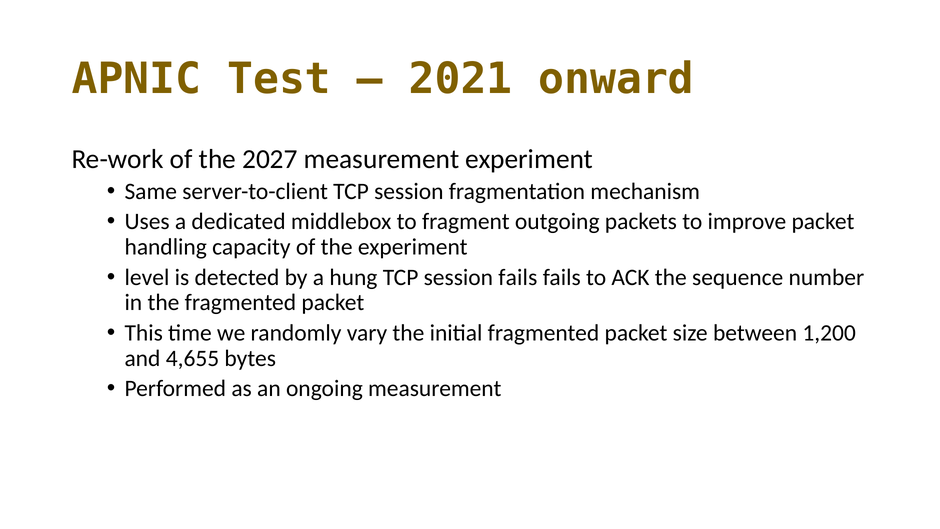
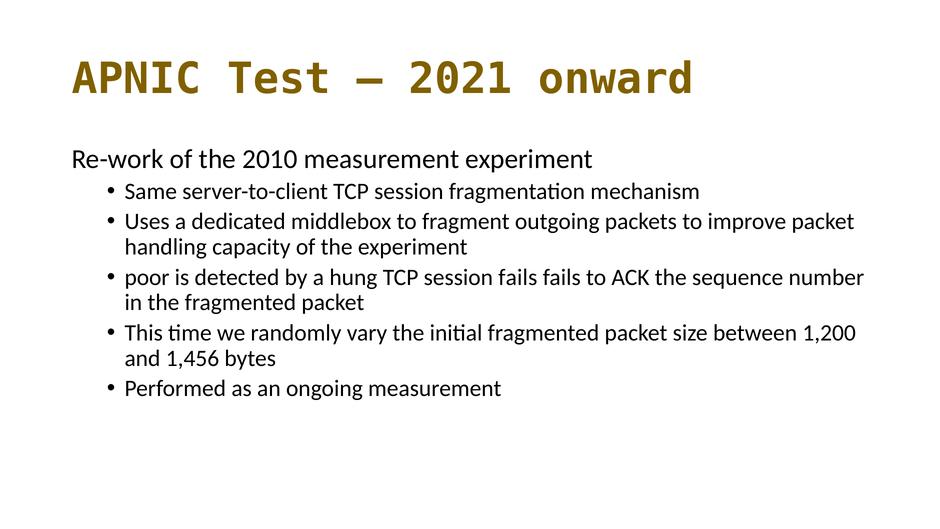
2027: 2027 -> 2010
level: level -> poor
4,655: 4,655 -> 1,456
